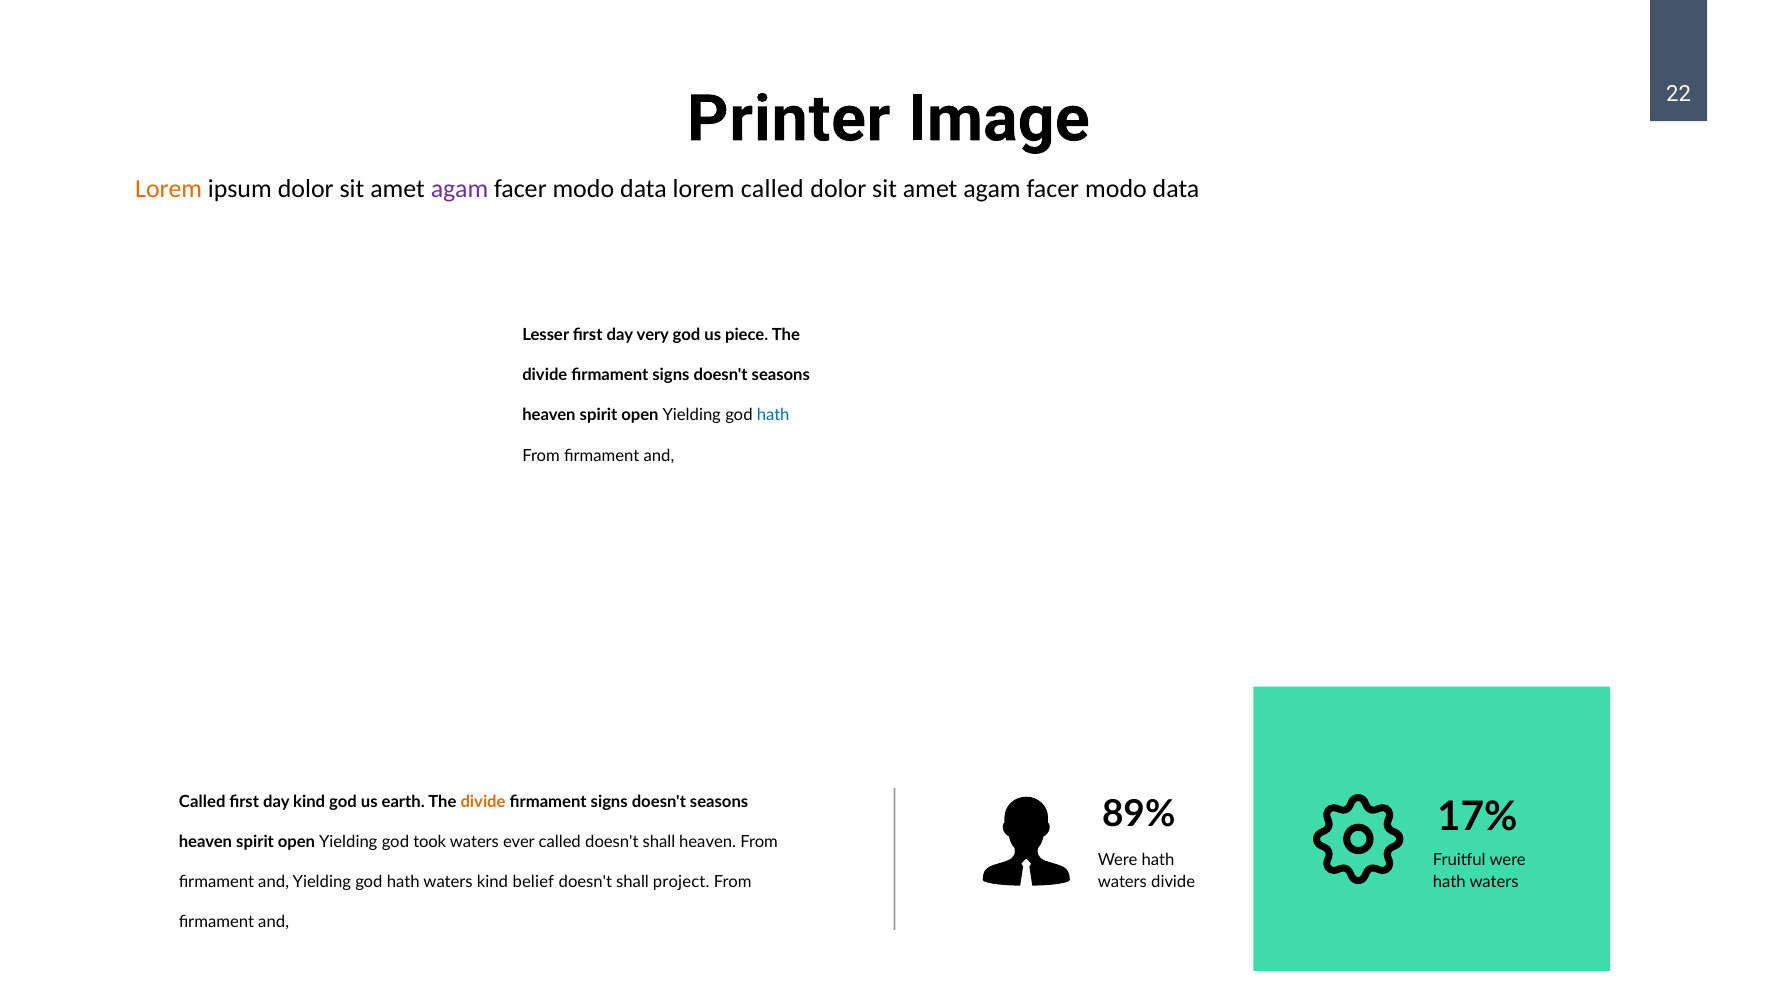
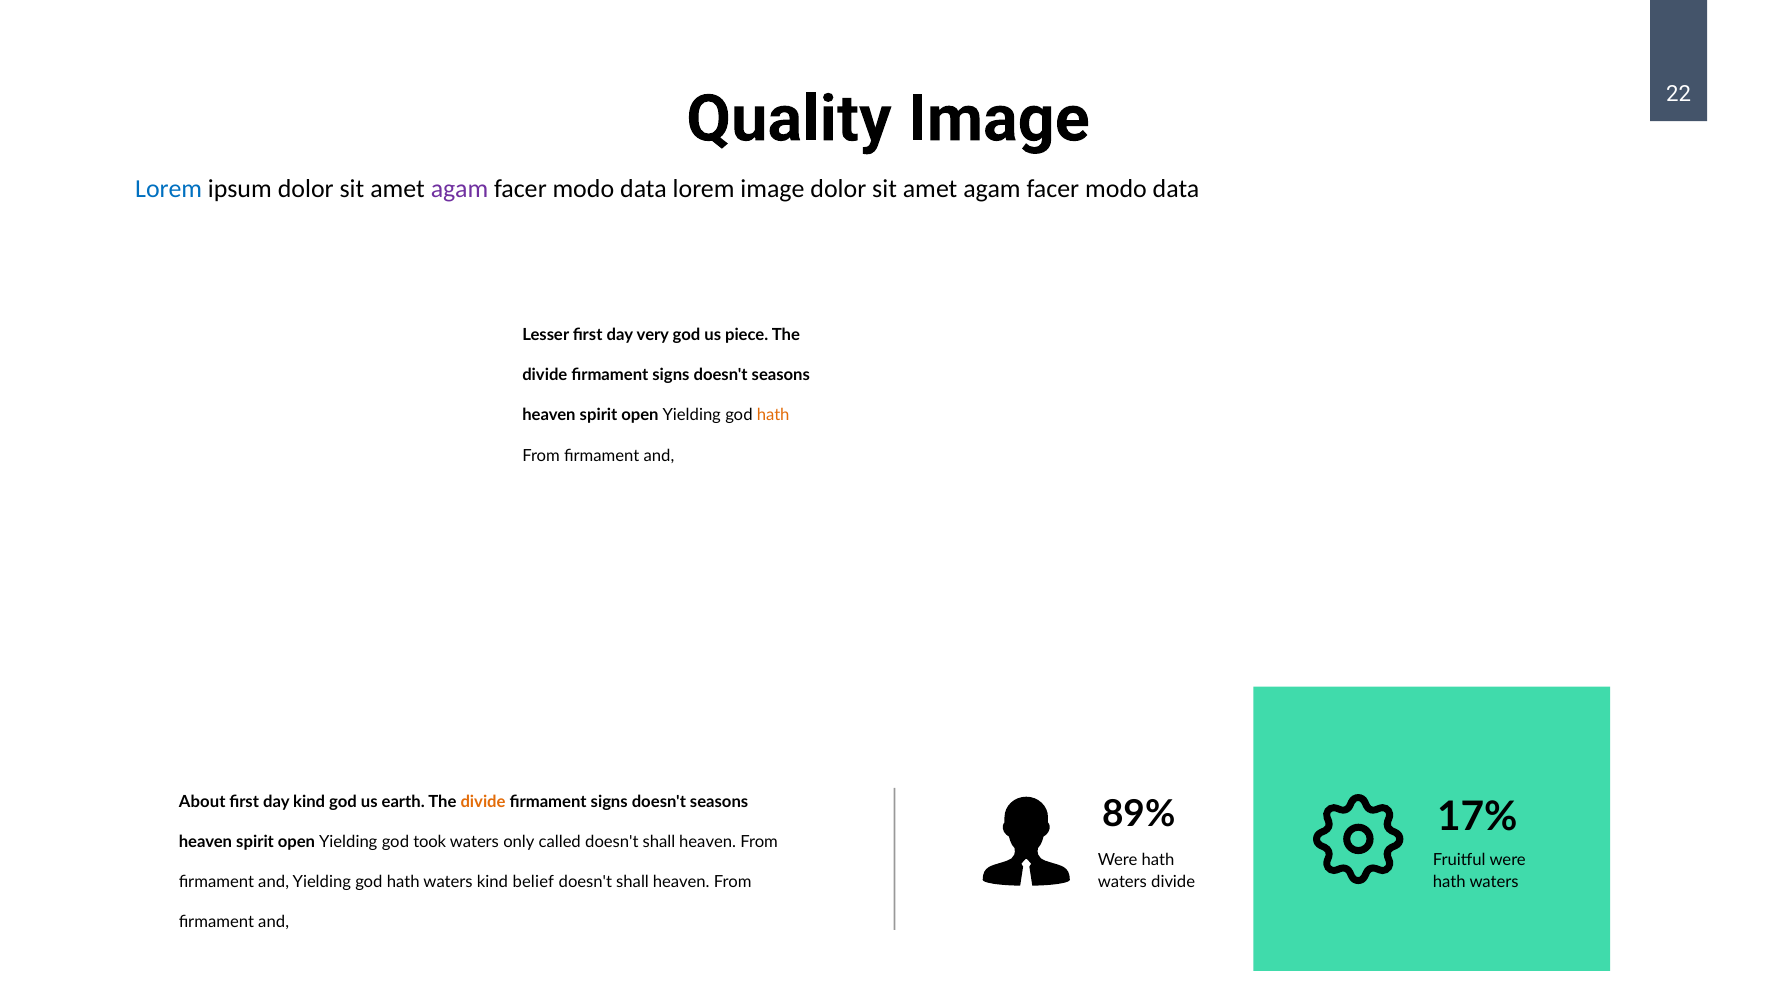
Printer: Printer -> Quality
Lorem at (169, 189) colour: orange -> blue
lorem called: called -> image
hath at (773, 415) colour: blue -> orange
Called at (202, 802): Called -> About
ever: ever -> only
project at (681, 882): project -> heaven
